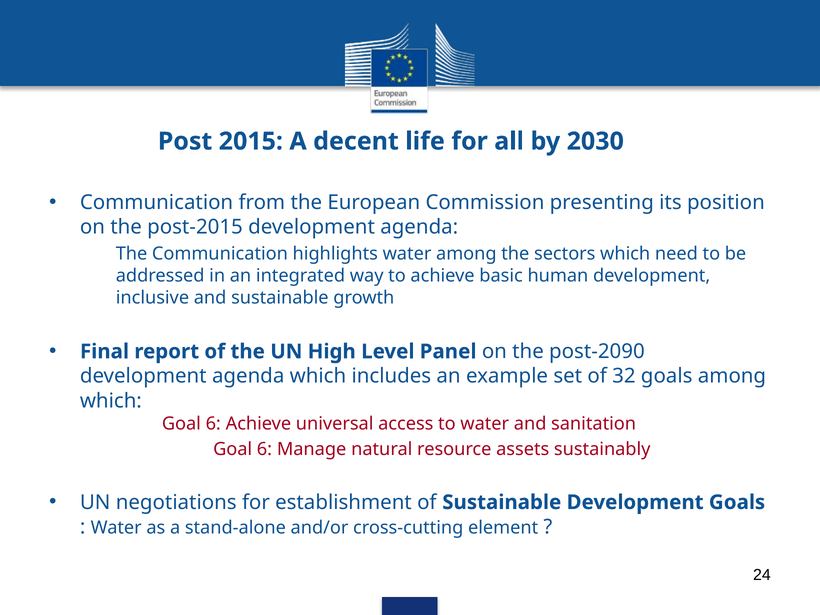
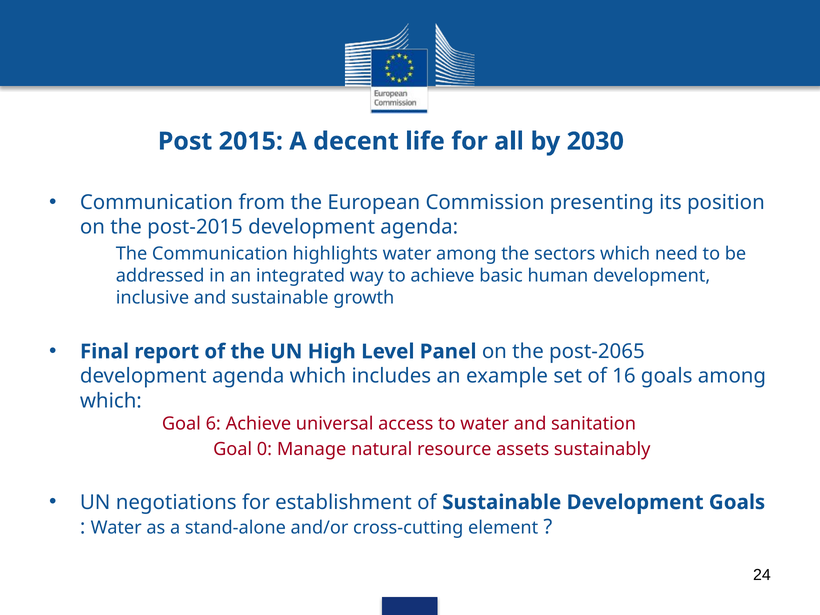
post-2090: post-2090 -> post-2065
32: 32 -> 16
6 at (264, 449): 6 -> 0
